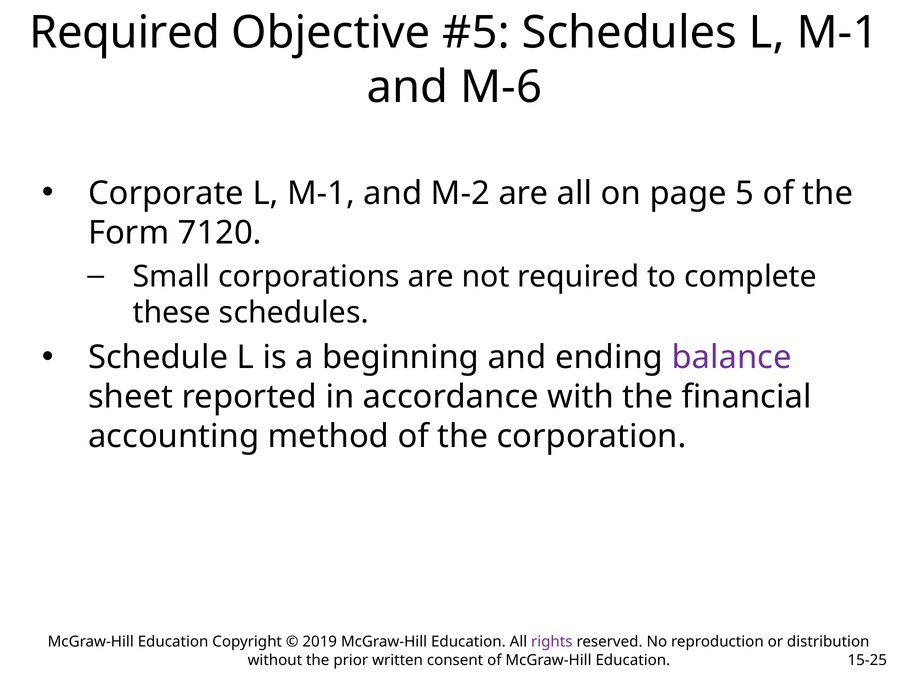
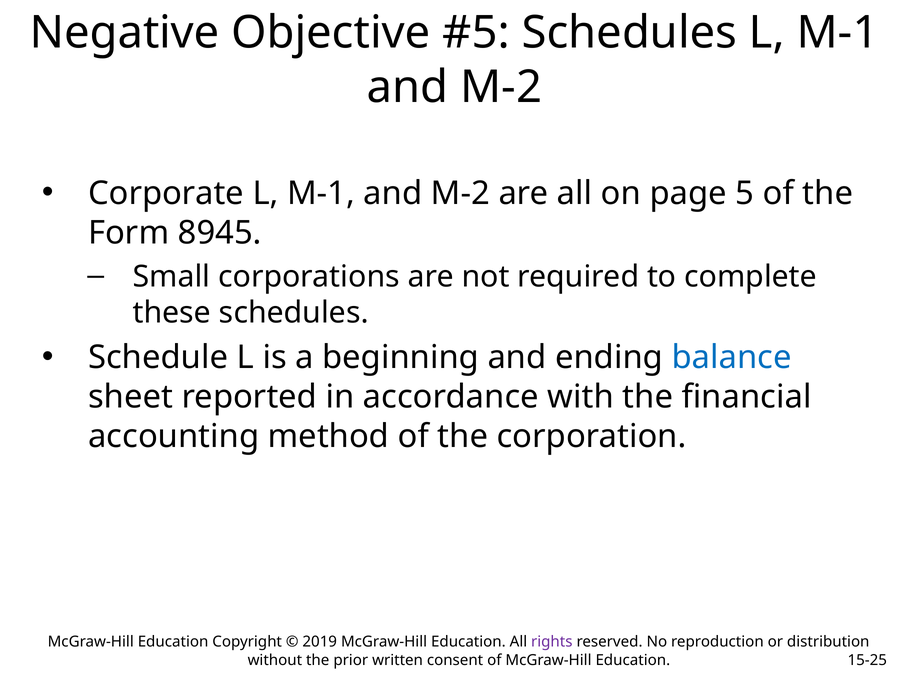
Required at (125, 33): Required -> Negative
M-6 at (501, 87): M-6 -> M-2
7120: 7120 -> 8945
balance colour: purple -> blue
